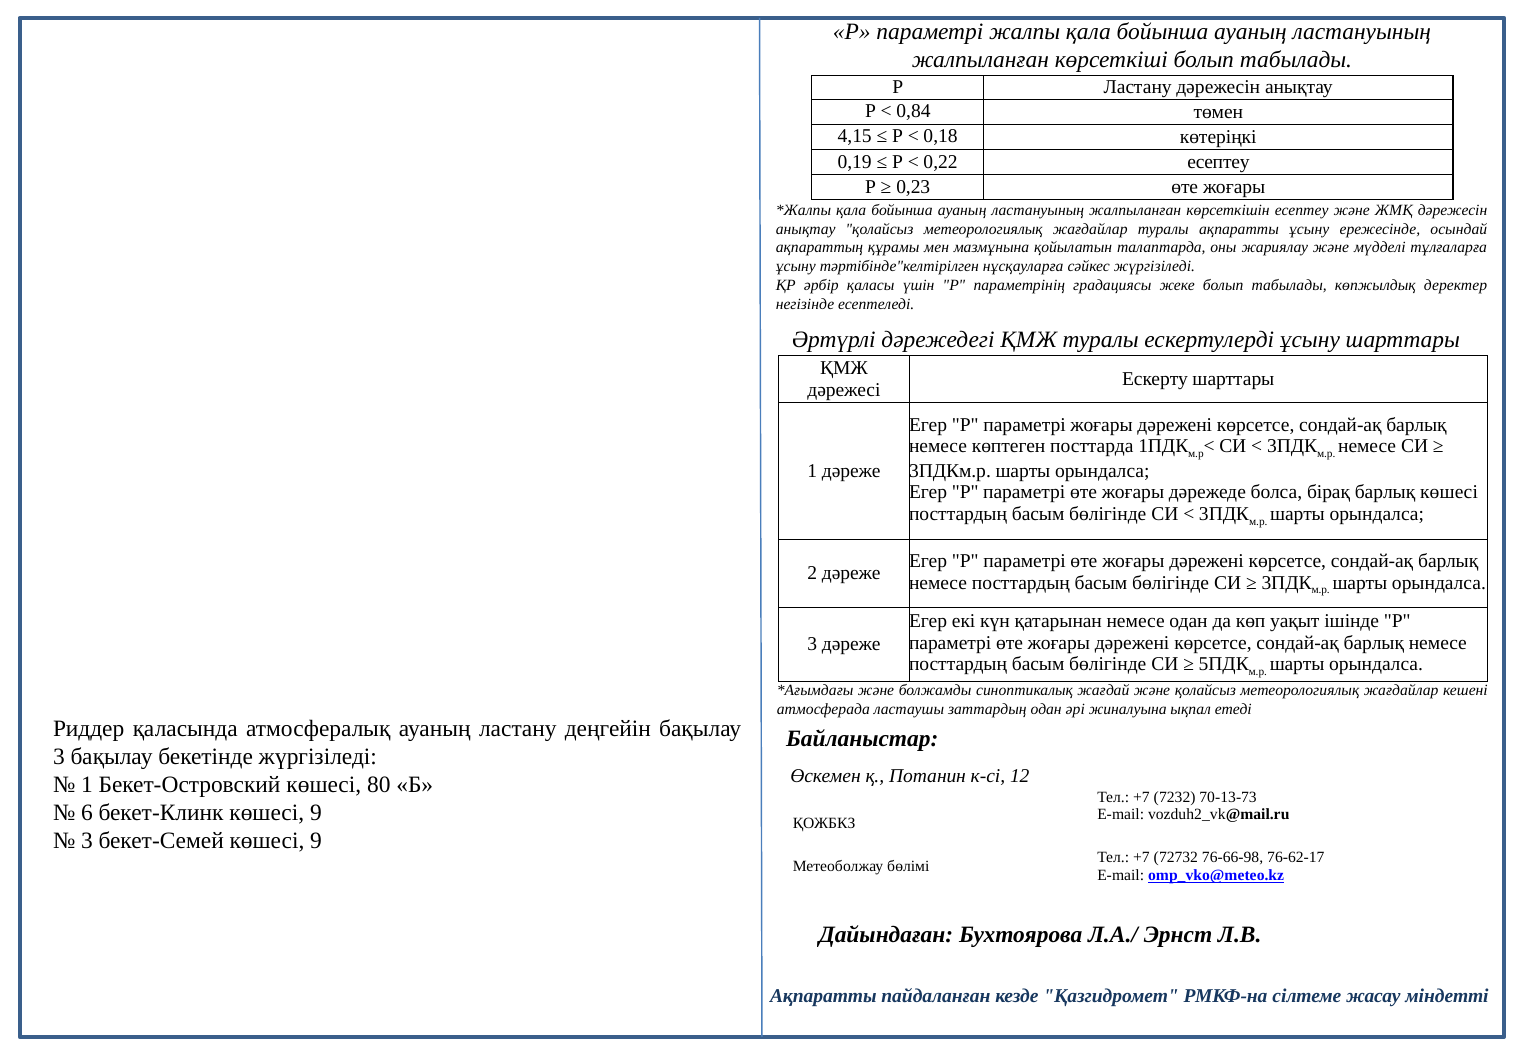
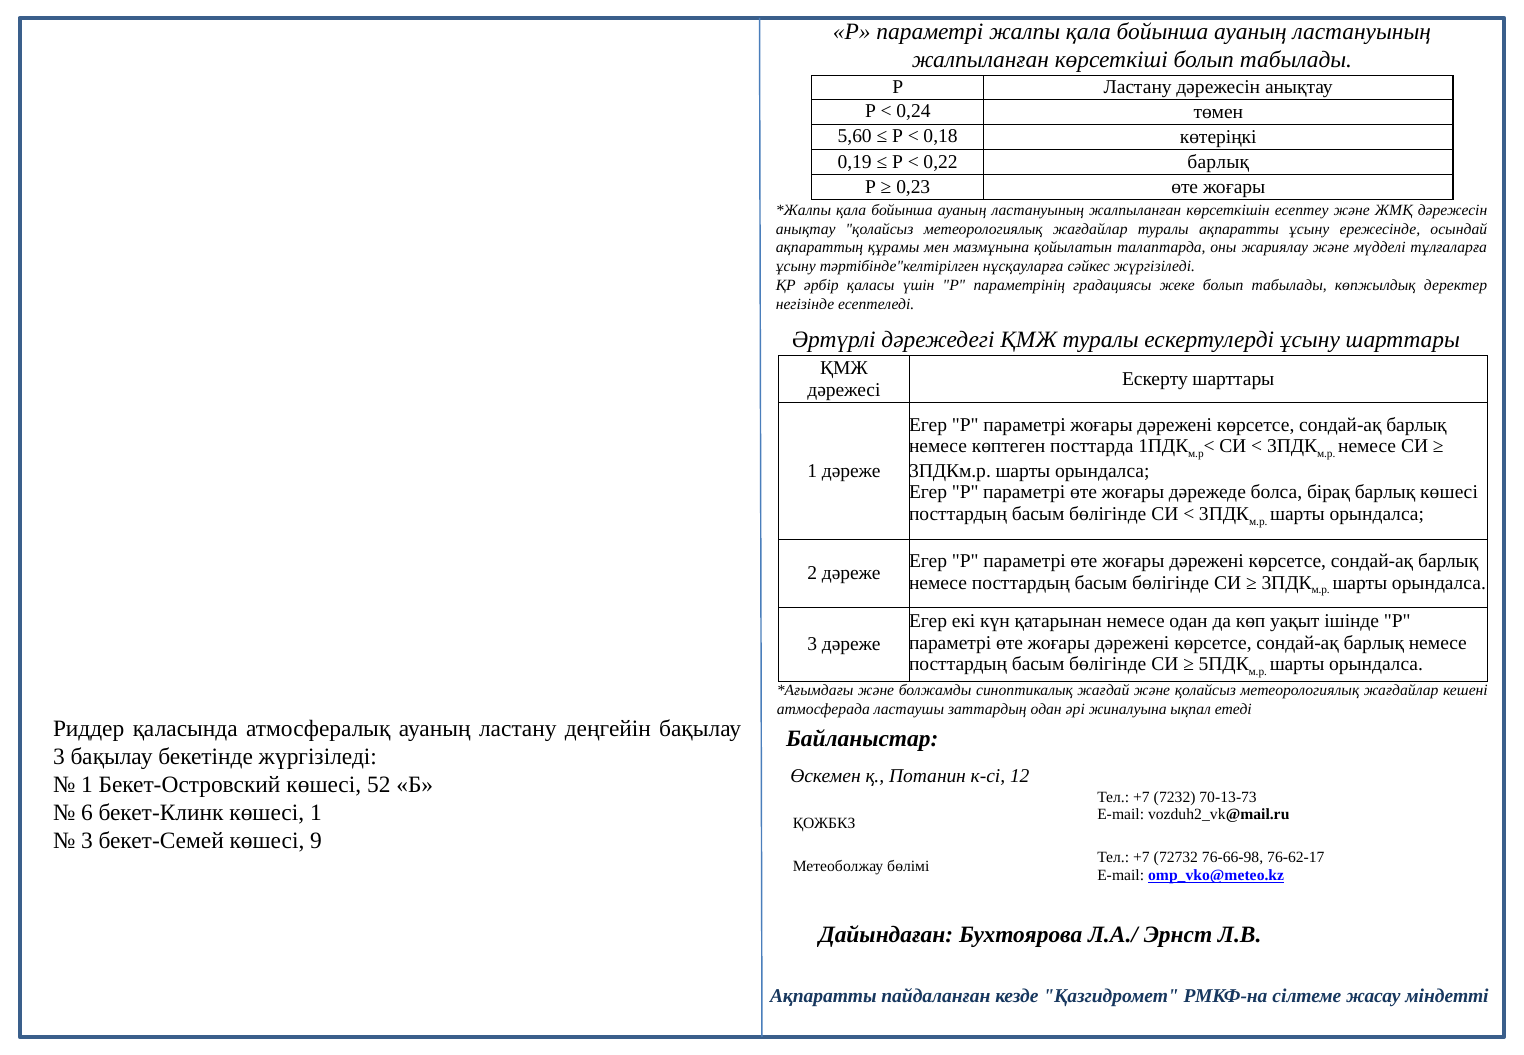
0,84: 0,84 -> 0,24
4,15: 4,15 -> 5,60
0,22 есептеу: есептеу -> барлық
80: 80 -> 52
бекет-Клинк көшесі 9: 9 -> 1
